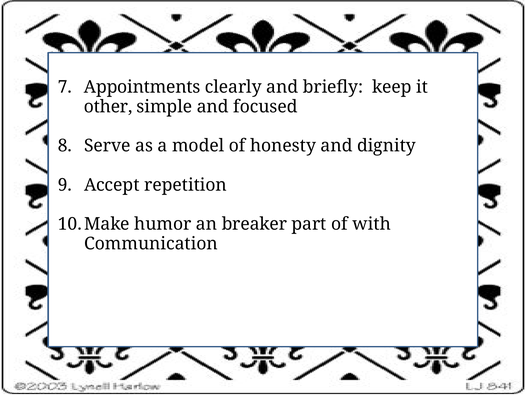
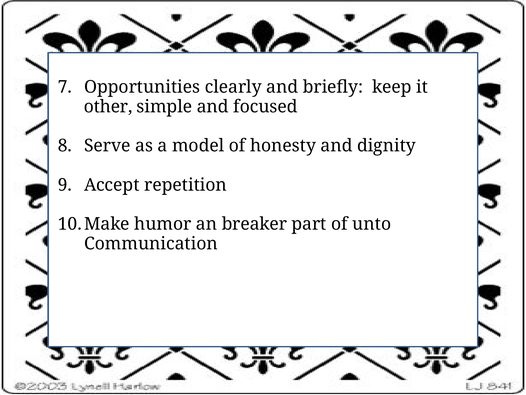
Appointments: Appointments -> Opportunities
with: with -> unto
